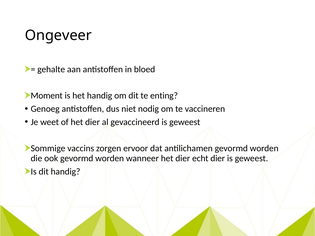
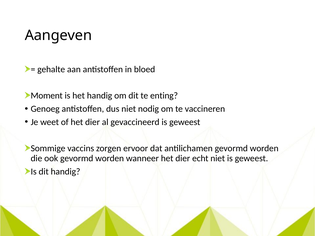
Ongeveer: Ongeveer -> Aangeven
echt dier: dier -> niet
